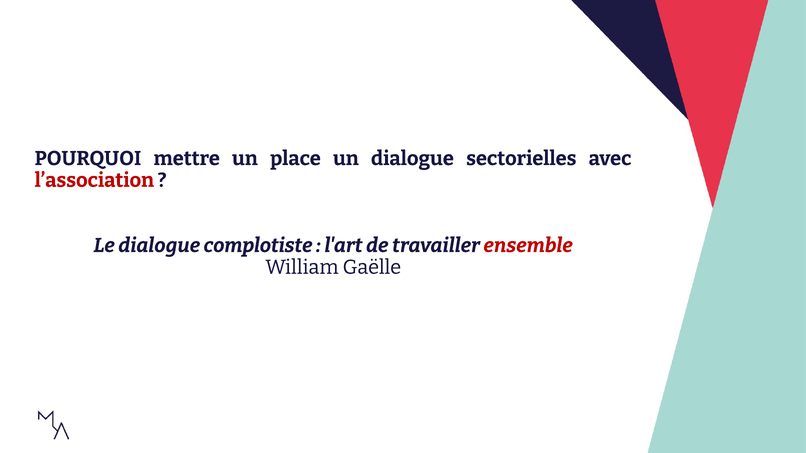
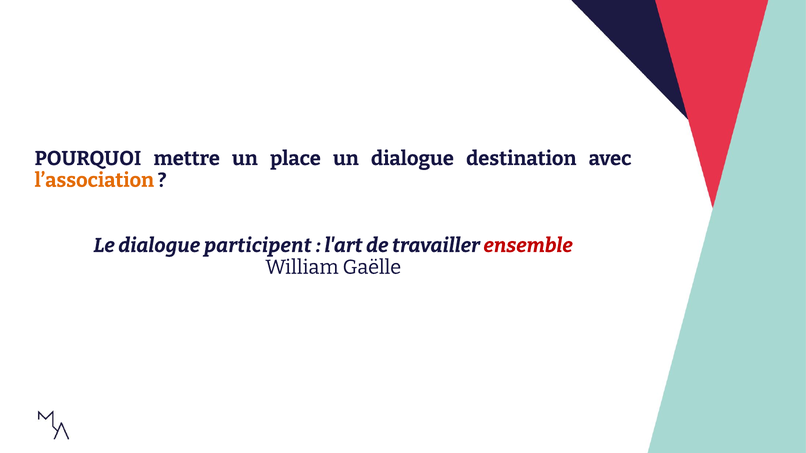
sectorielles: sectorielles -> destination
l’association colour: red -> orange
complotiste: complotiste -> participent
